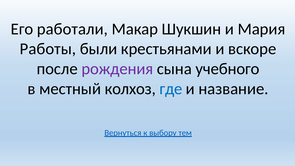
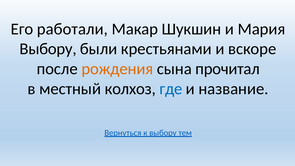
Работы at (48, 49): Работы -> Выбору
рождения colour: purple -> orange
учебного: учебного -> прочитал
